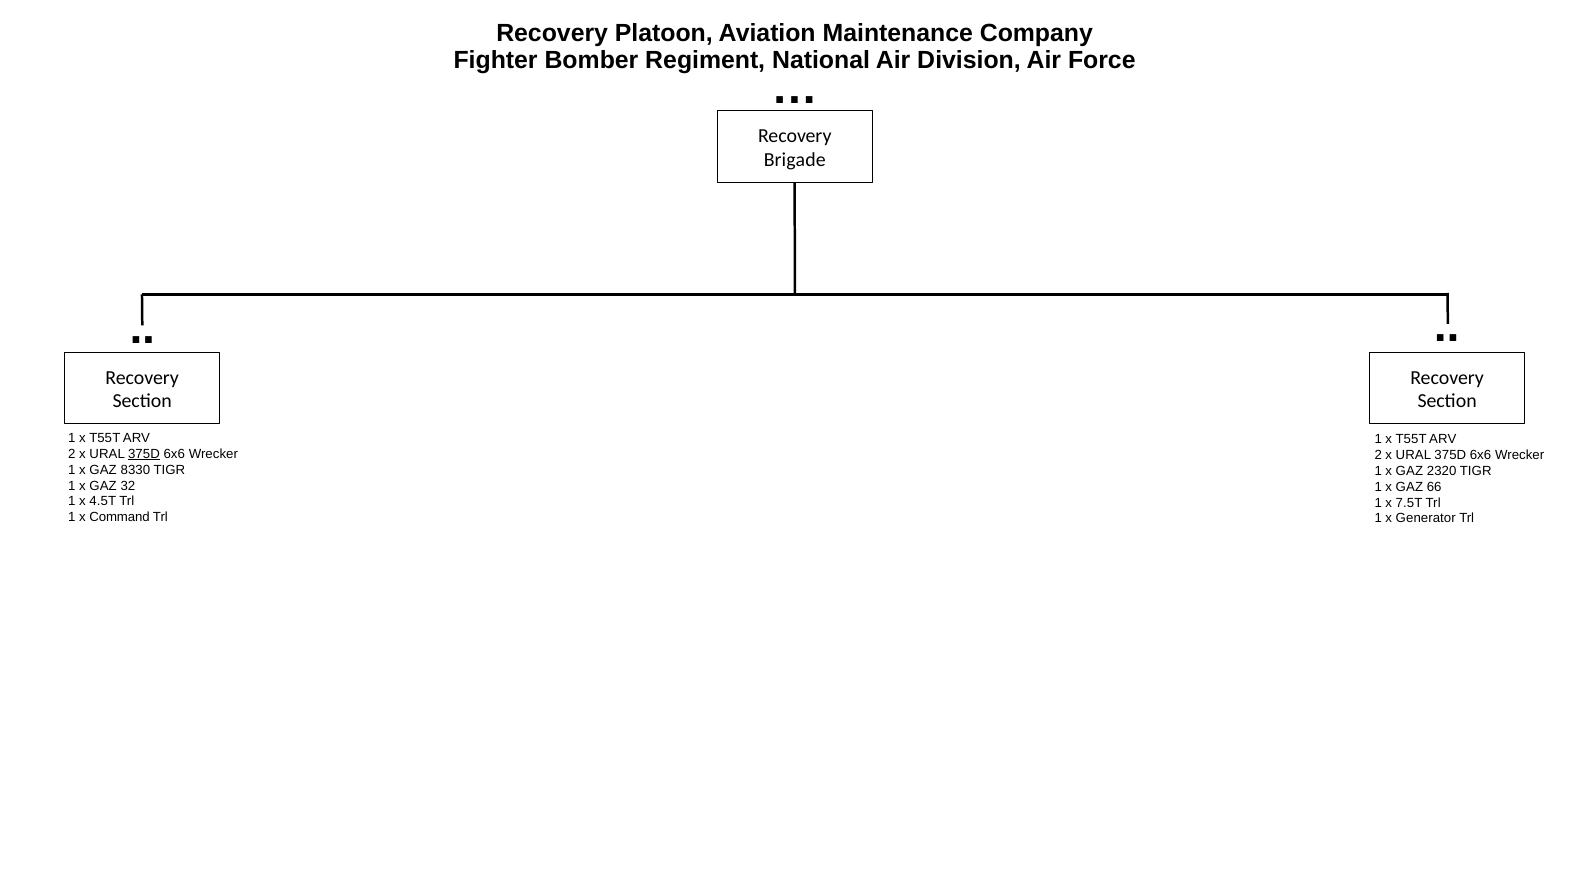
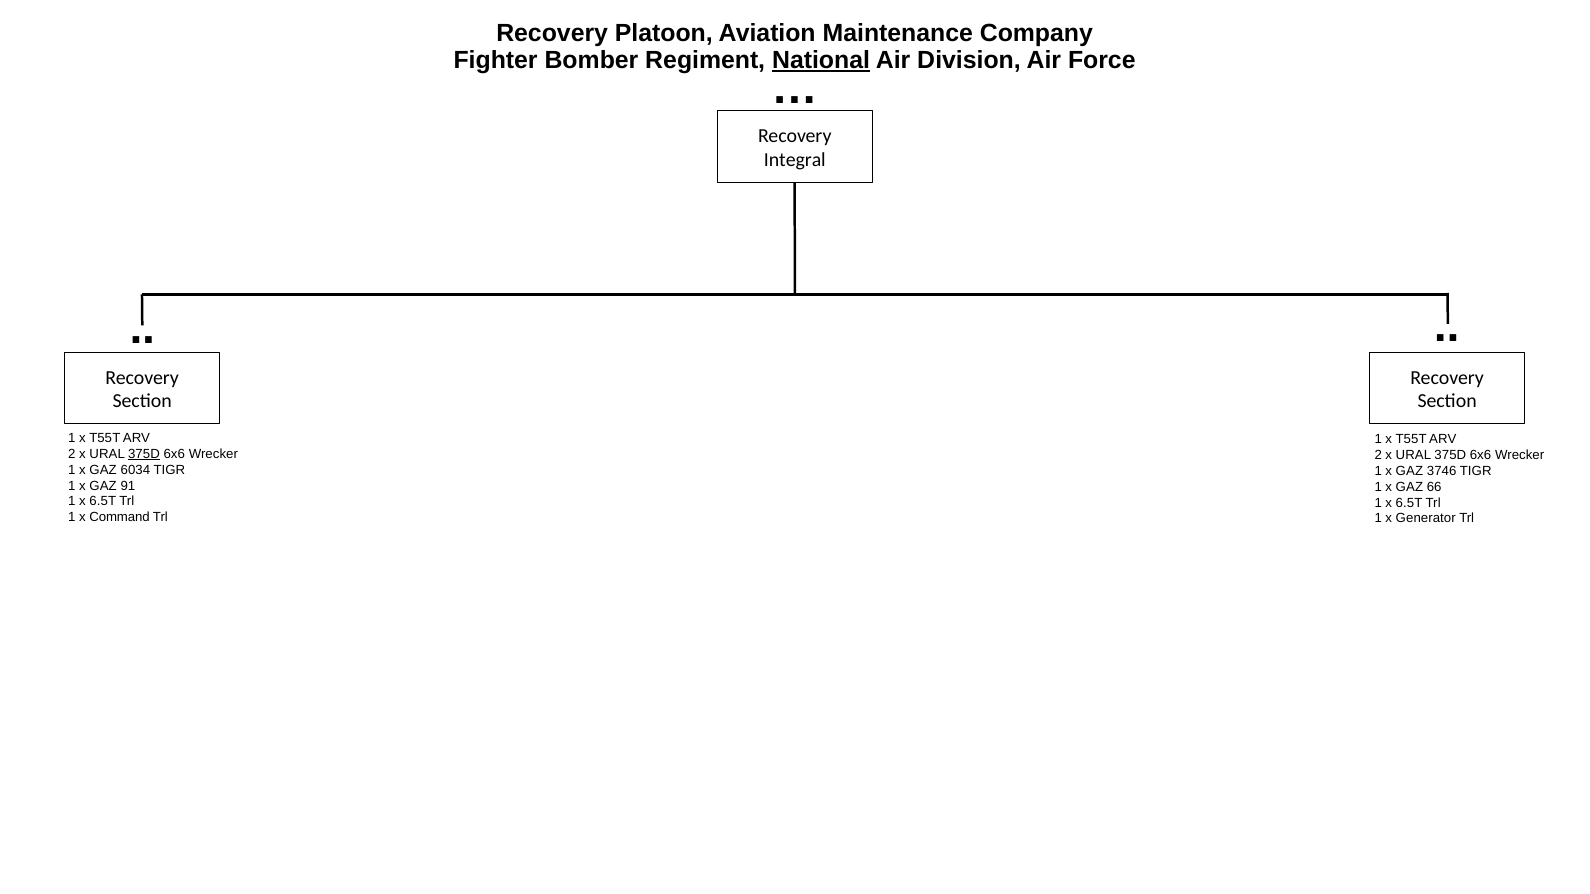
National underline: none -> present
Brigade: Brigade -> Integral
8330: 8330 -> 6034
2320: 2320 -> 3746
32: 32 -> 91
4.5T at (103, 502): 4.5T -> 6.5T
7.5T at (1409, 503): 7.5T -> 6.5T
